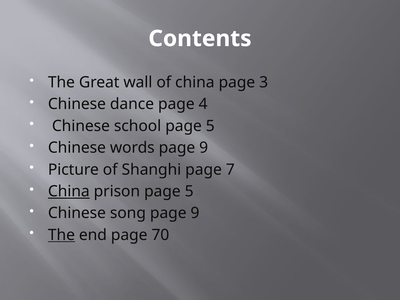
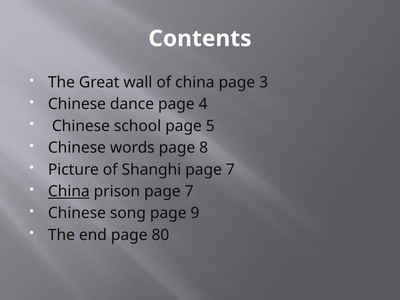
words page 9: 9 -> 8
prison page 5: 5 -> 7
The at (61, 235) underline: present -> none
70: 70 -> 80
